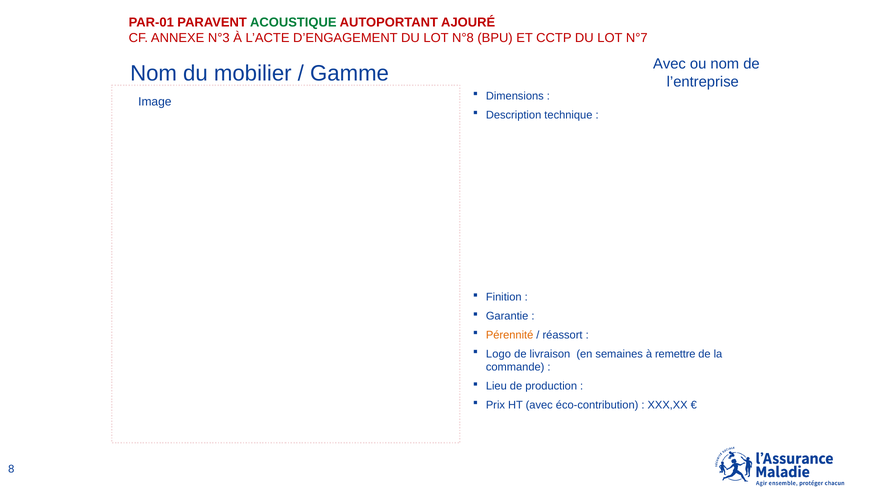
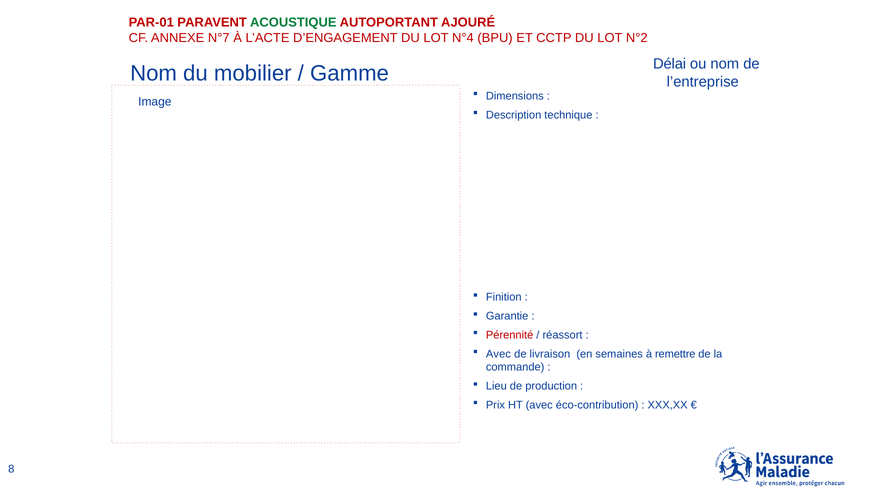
N°3: N°3 -> N°7
N°8: N°8 -> N°4
N°7: N°7 -> N°2
Gamme Avec: Avec -> Délai
Pérennité colour: orange -> red
Logo at (498, 354): Logo -> Avec
